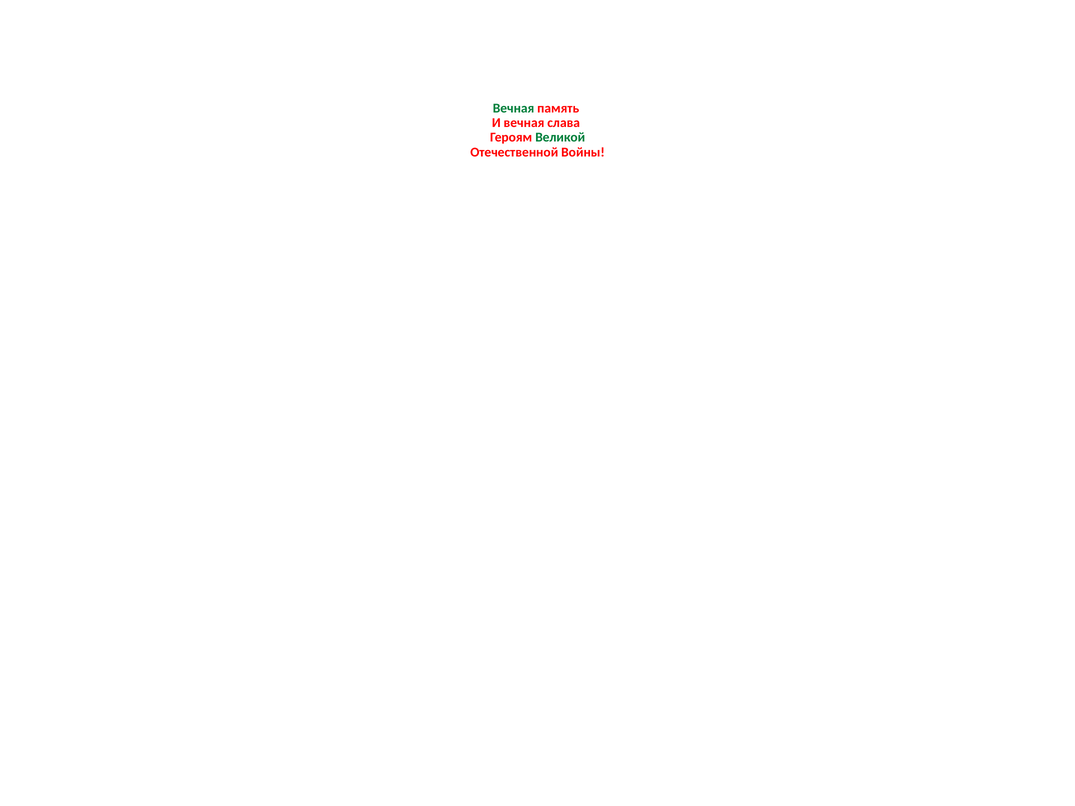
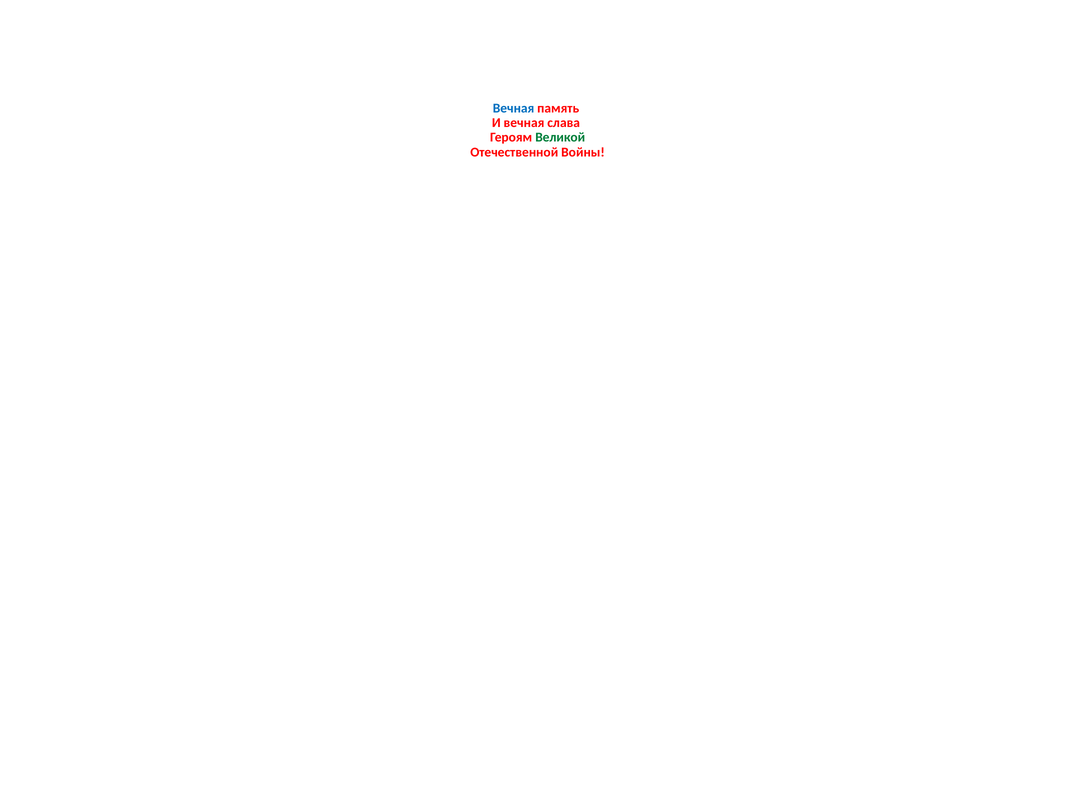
Вечная at (514, 108) colour: green -> blue
